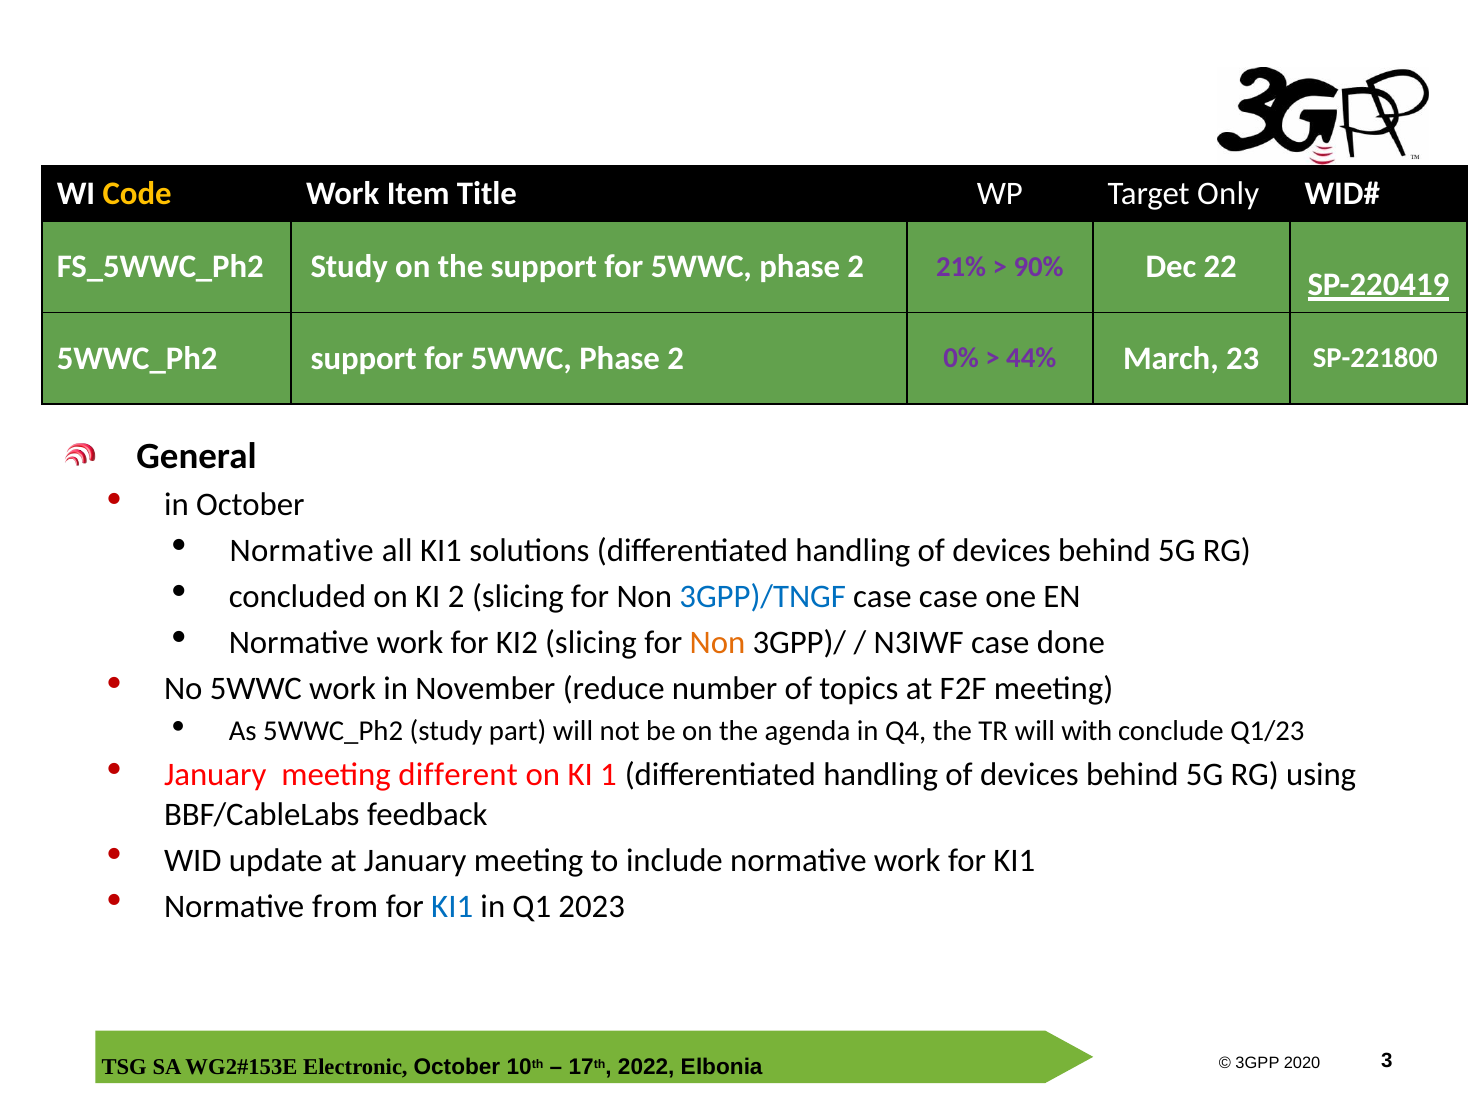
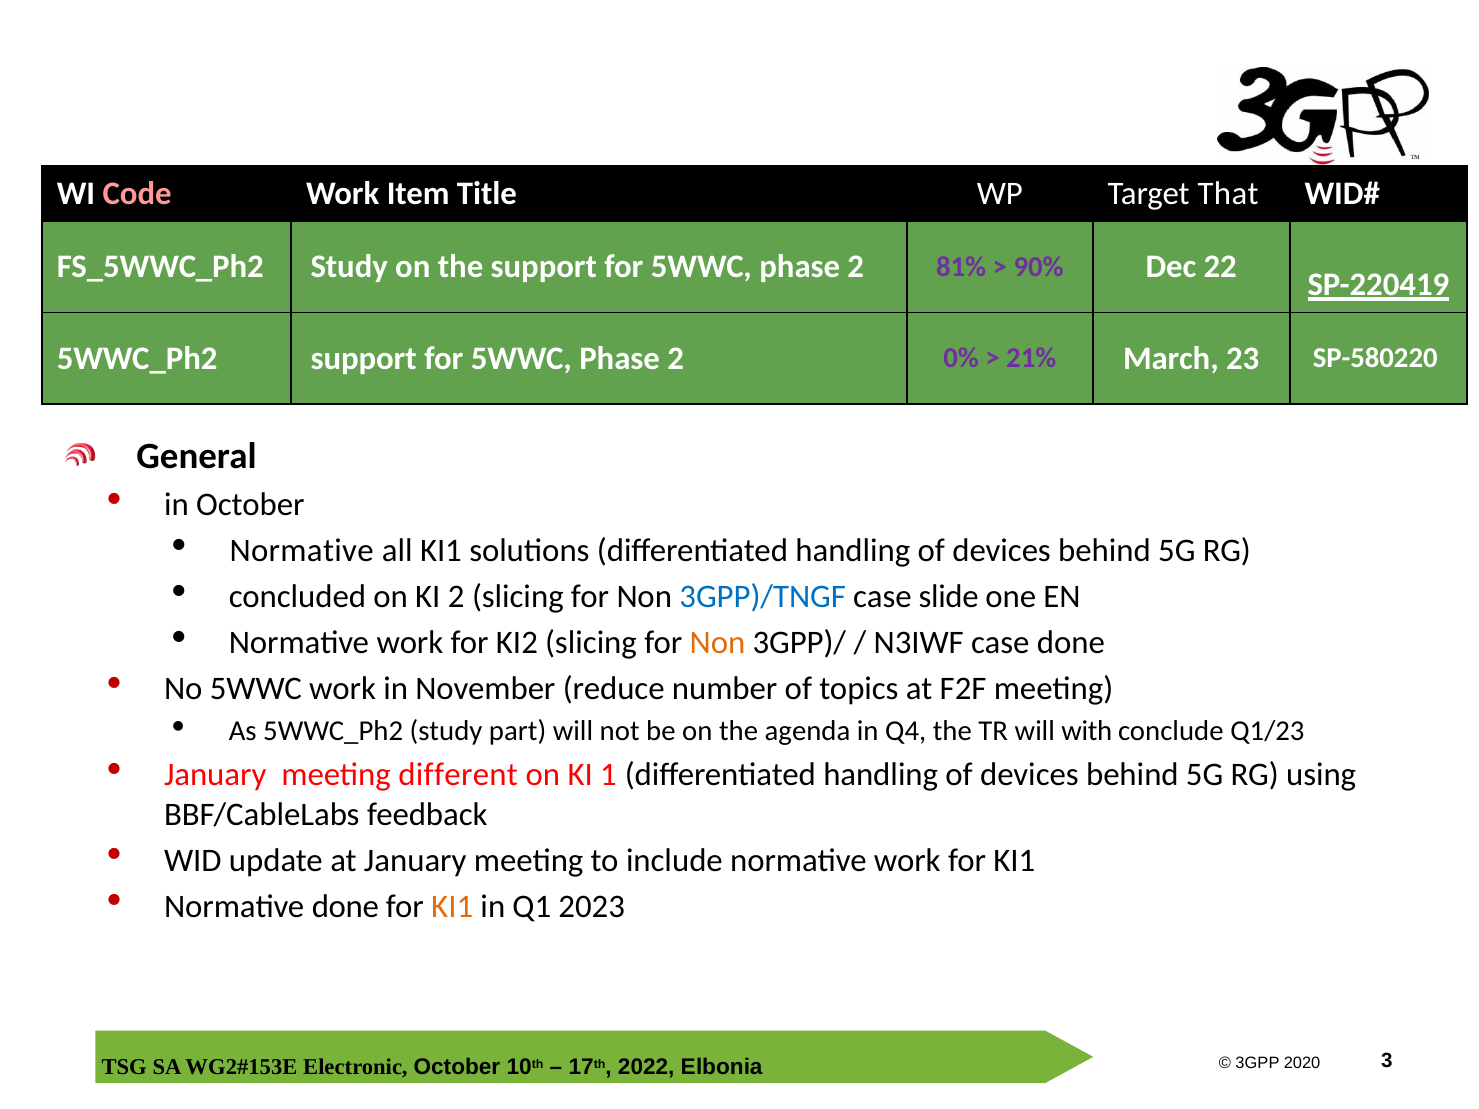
Code colour: yellow -> pink
Only: Only -> That
21%: 21% -> 81%
44%: 44% -> 21%
SP-221800: SP-221800 -> SP-580220
case case: case -> slide
Normative from: from -> done
KI1 at (452, 907) colour: blue -> orange
